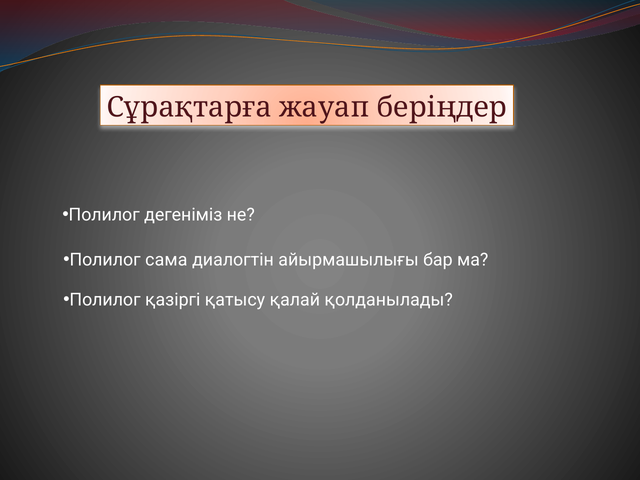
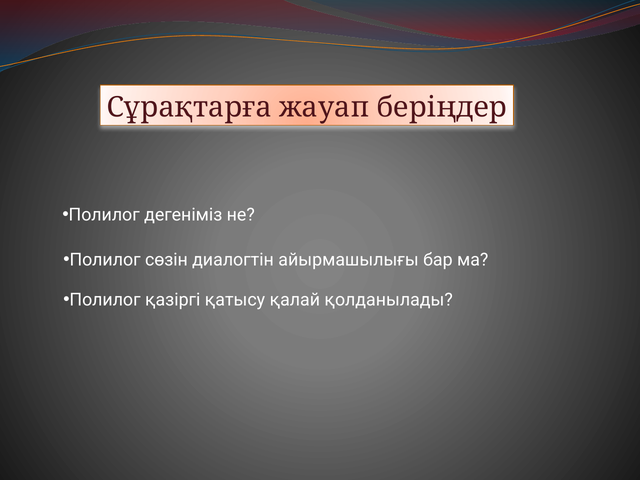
сама: сама -> сөзін
